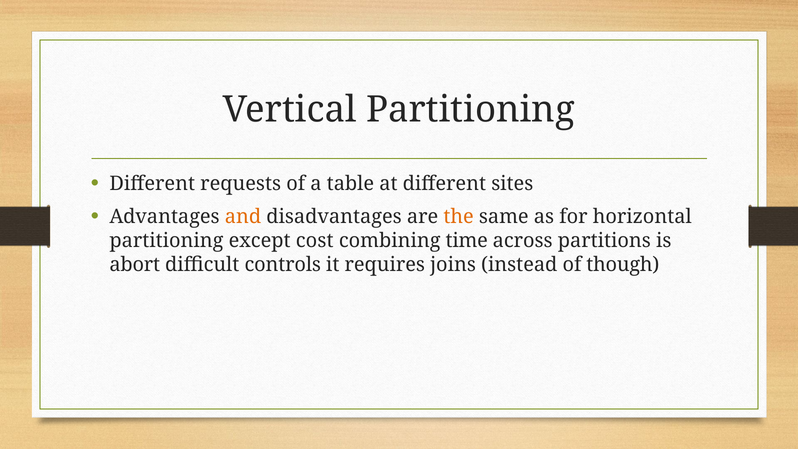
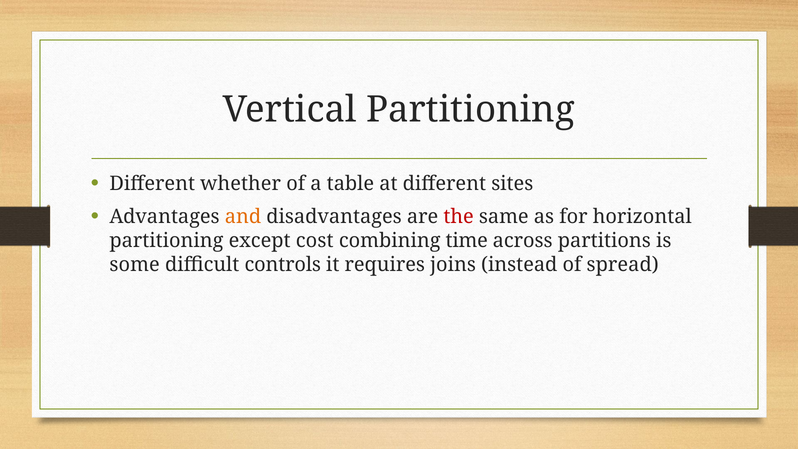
requests: requests -> whether
the colour: orange -> red
abort: abort -> some
though: though -> spread
